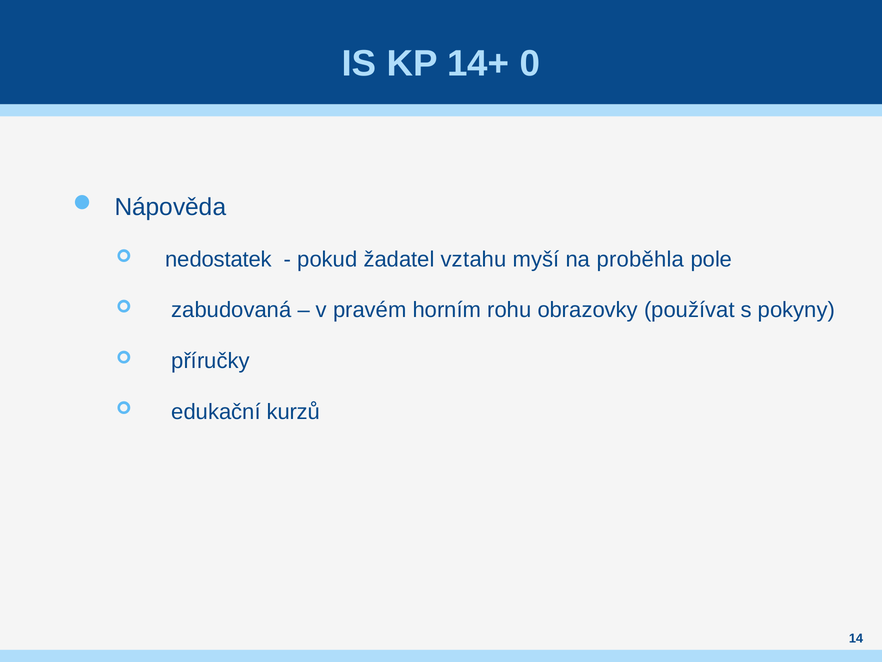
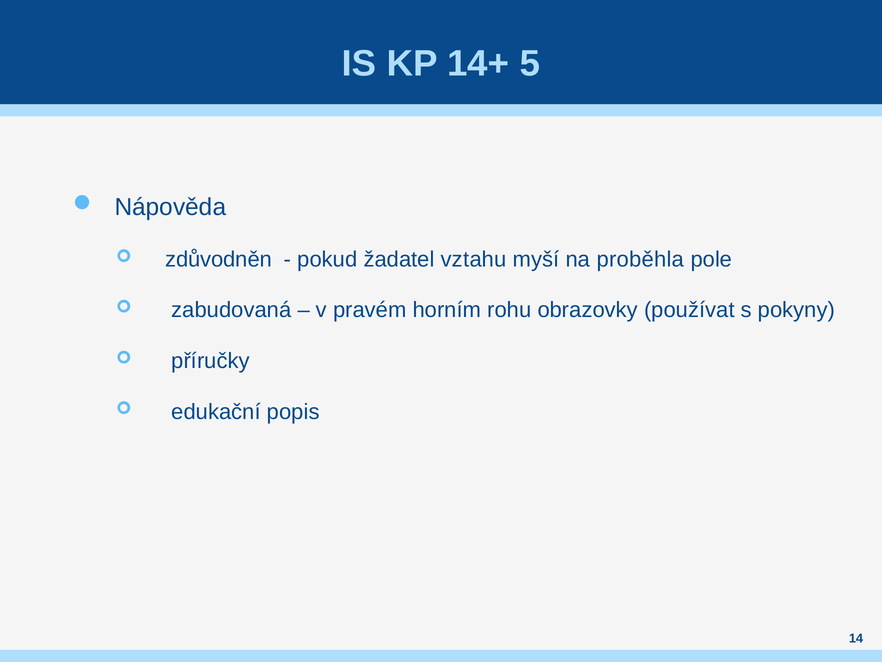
0: 0 -> 5
nedostatek: nedostatek -> zdůvodněn
kurzů: kurzů -> popis
